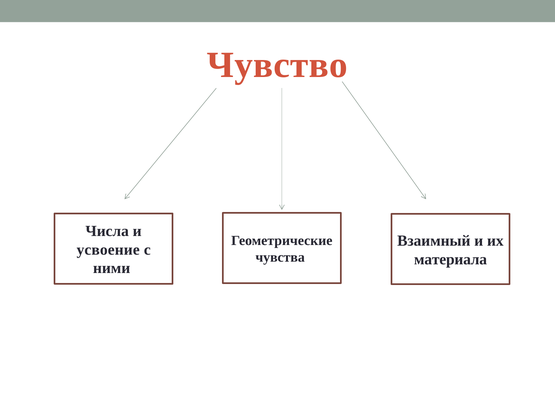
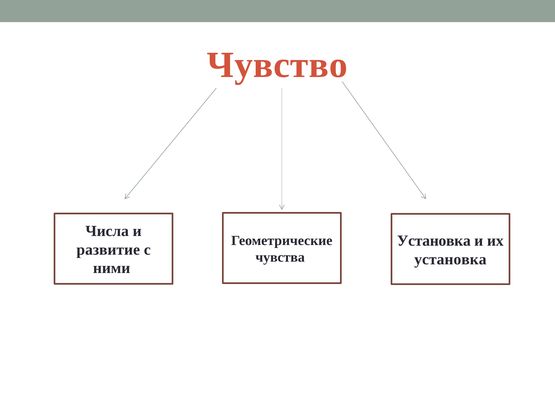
Взаимный at (434, 241): Взаимный -> Установка
усвоение: усвоение -> развитие
материала at (451, 260): материала -> установка
